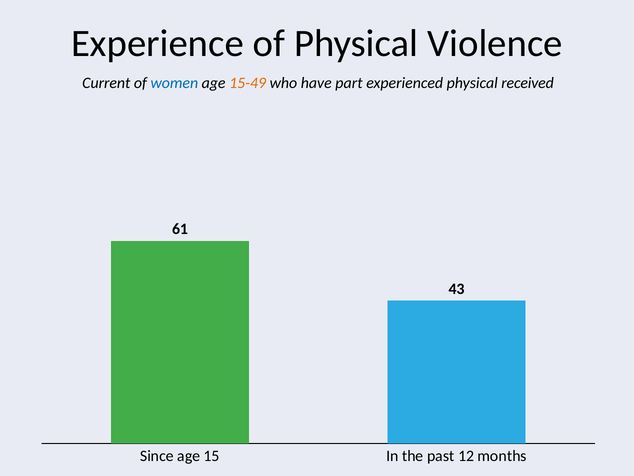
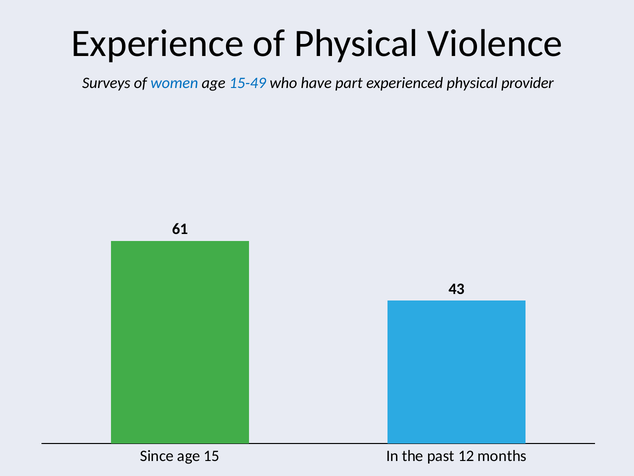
Current: Current -> Surveys
15-49 colour: orange -> blue
received: received -> provider
